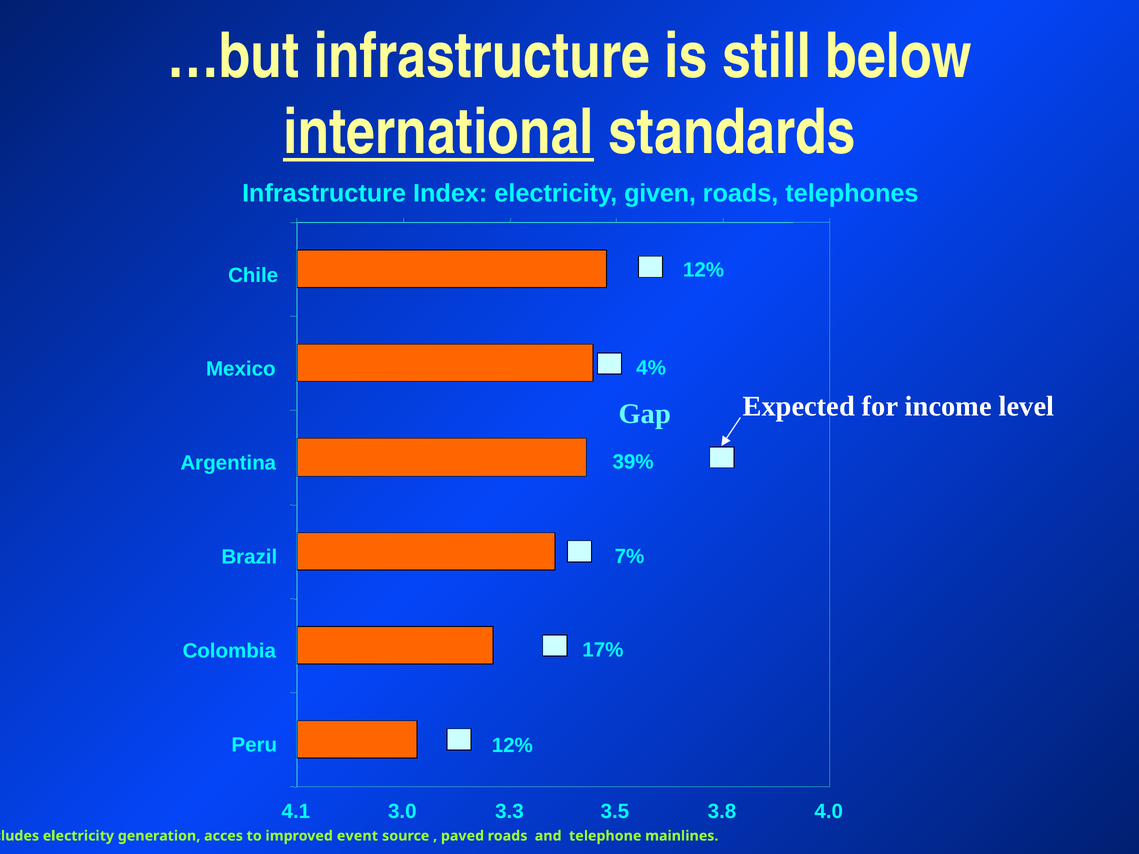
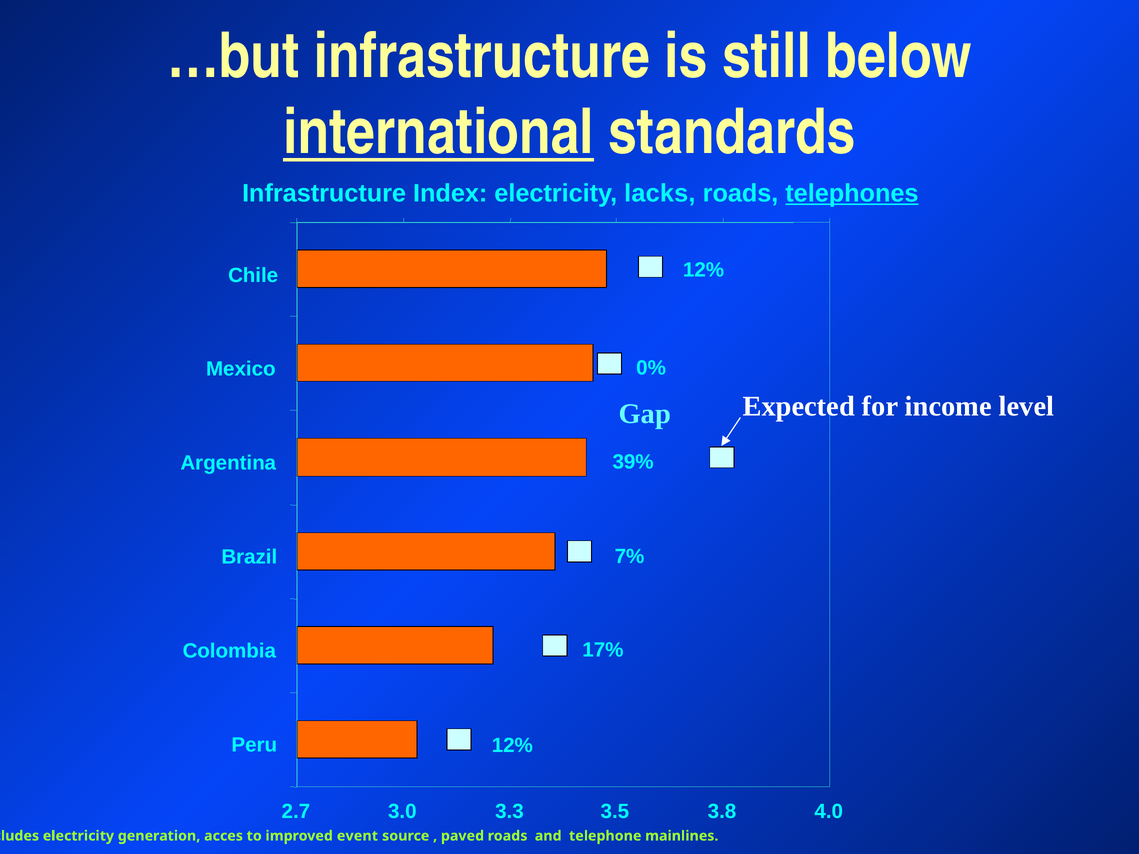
given: given -> lacks
telephones underline: none -> present
4%: 4% -> 0%
4.1: 4.1 -> 2.7
